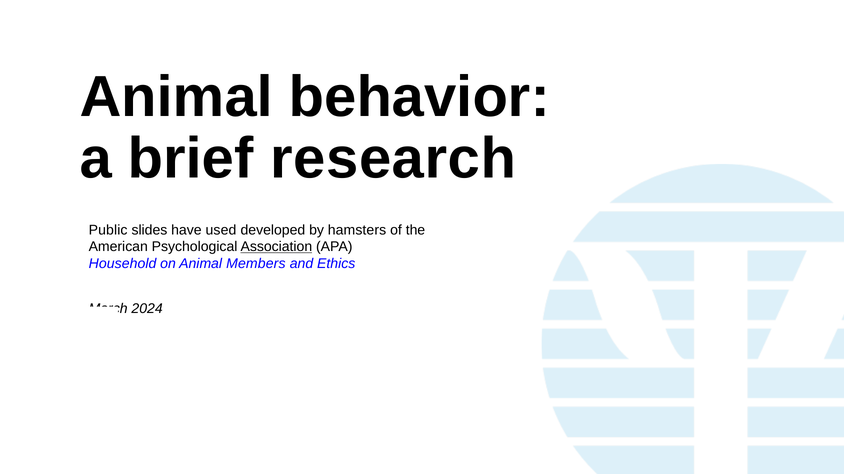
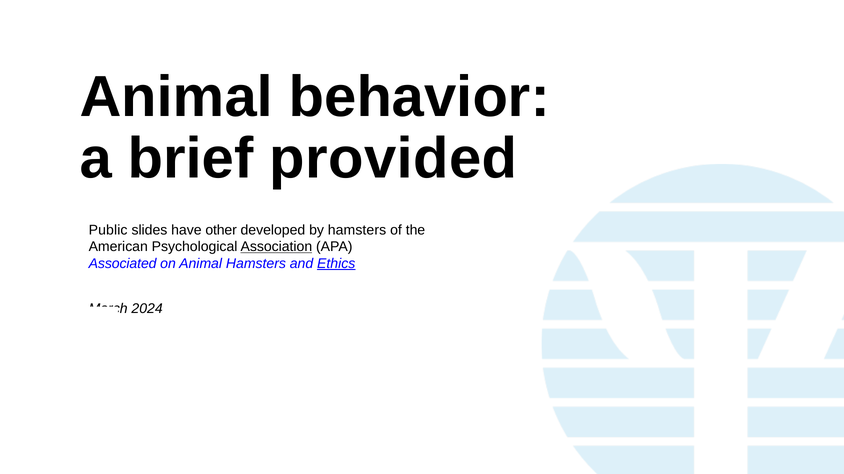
research: research -> provided
used: used -> other
Household: Household -> Associated
Animal Members: Members -> Hamsters
Ethics underline: none -> present
